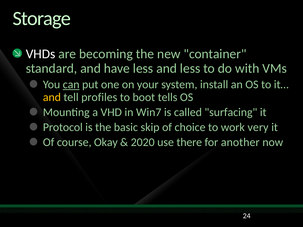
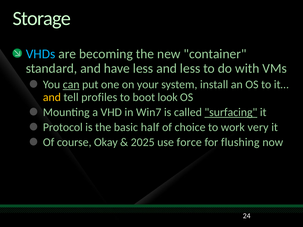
VHDs colour: white -> light blue
tells: tells -> look
surfacing underline: none -> present
skip: skip -> half
2020: 2020 -> 2025
there: there -> force
another: another -> flushing
